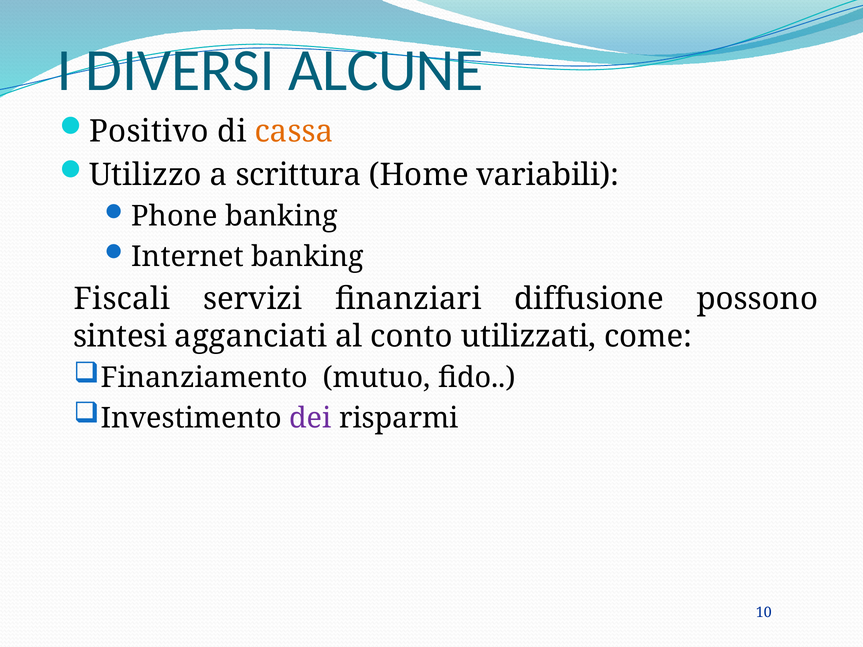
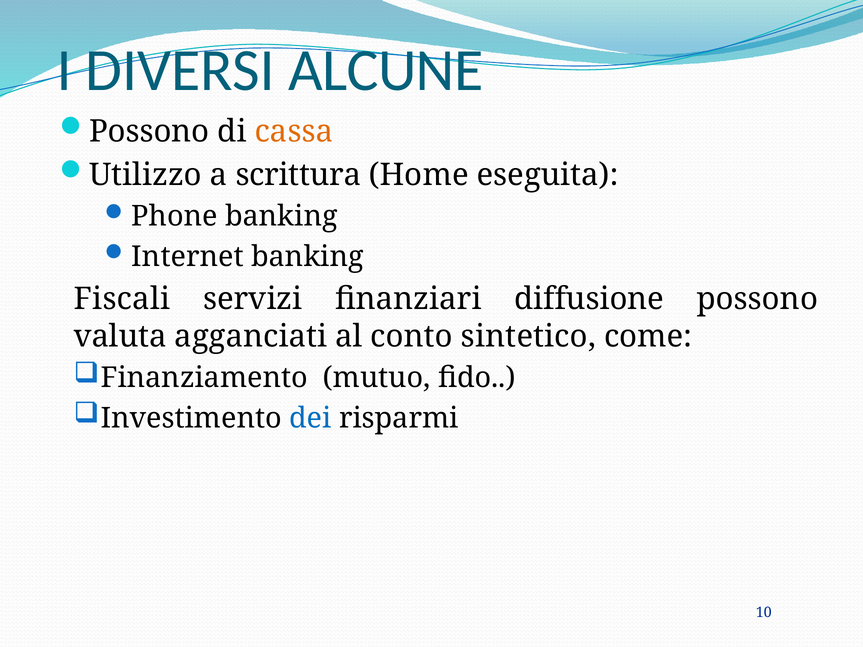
Positivo at (149, 131): Positivo -> Possono
variabili: variabili -> eseguita
sintesi: sintesi -> valuta
utilizzati: utilizzati -> sintetico
dei colour: purple -> blue
